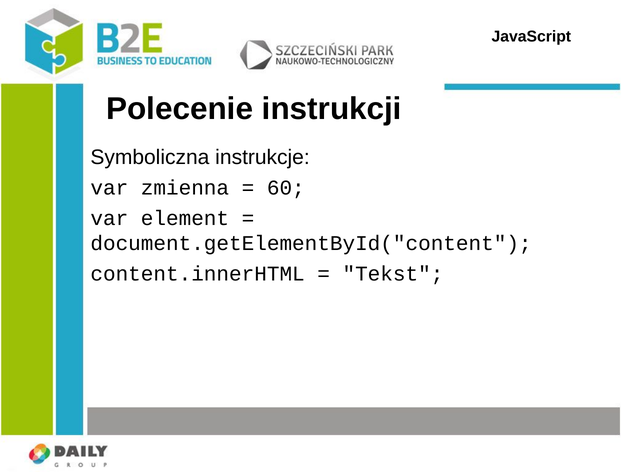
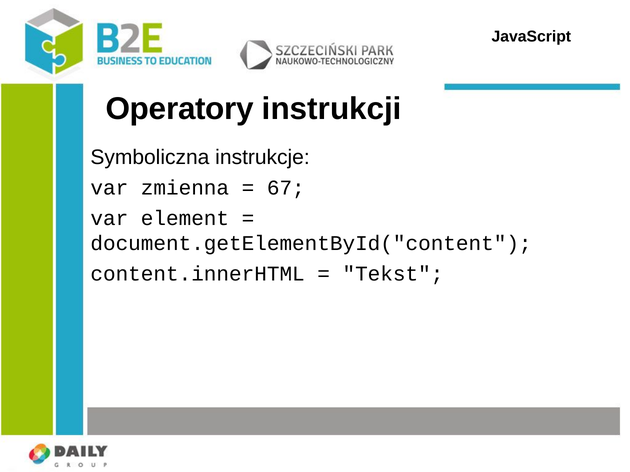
Polecenie: Polecenie -> Operatory
60: 60 -> 67
